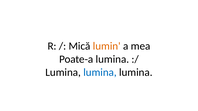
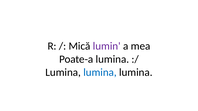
lumin colour: orange -> purple
